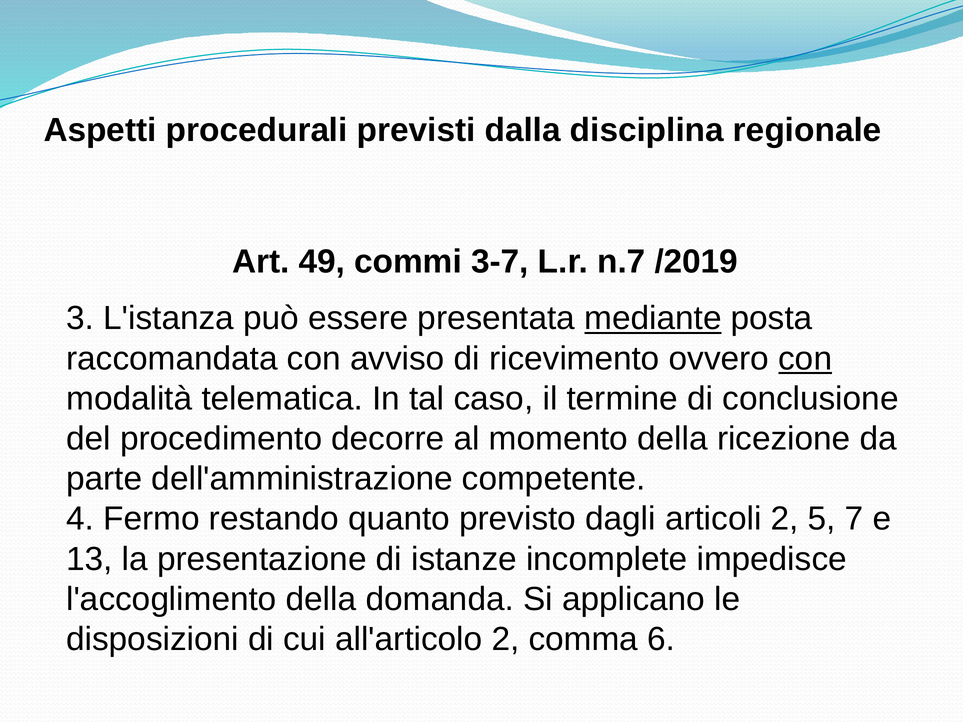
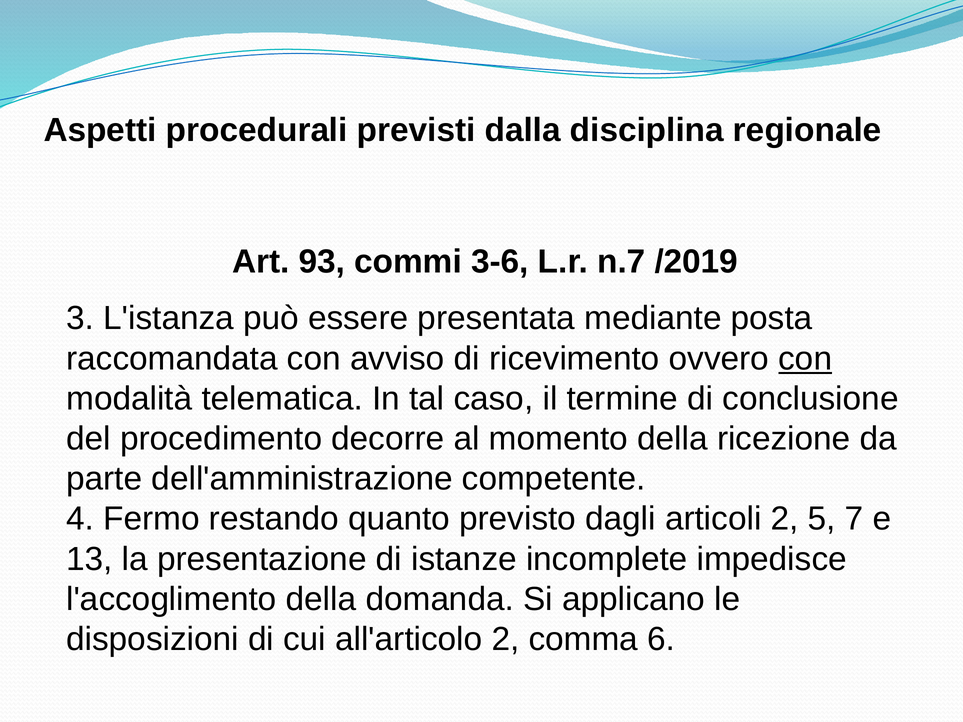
49: 49 -> 93
3-7: 3-7 -> 3-6
mediante underline: present -> none
